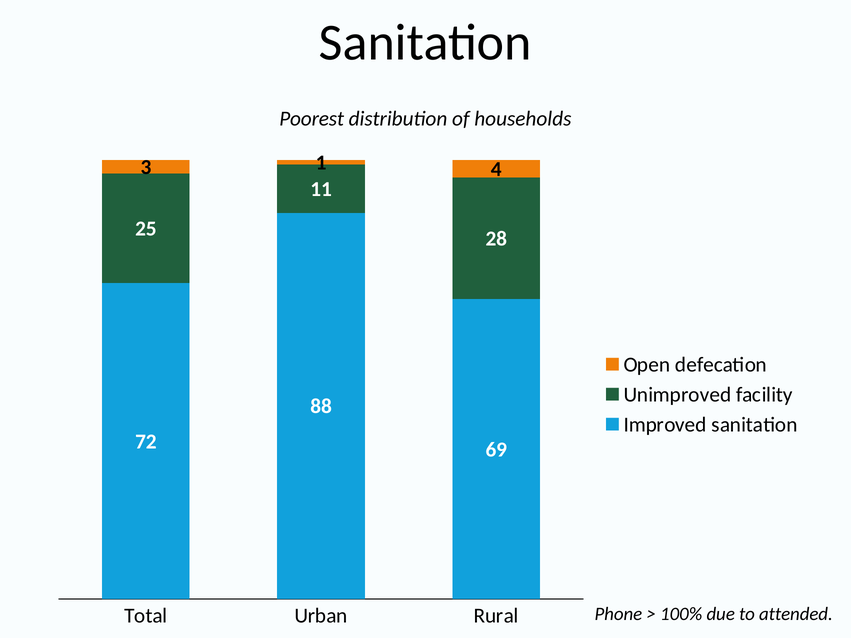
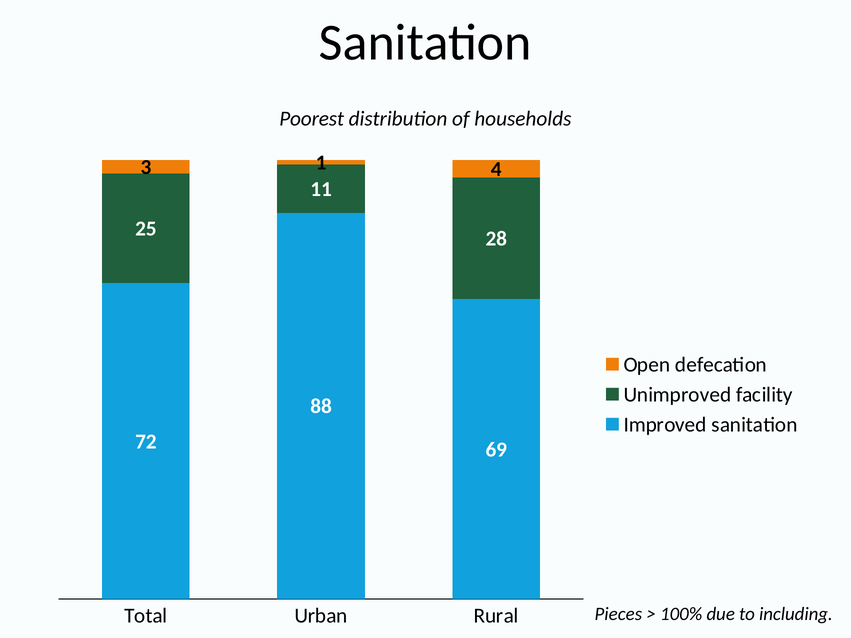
Phone: Phone -> Pieces
attended: attended -> including
